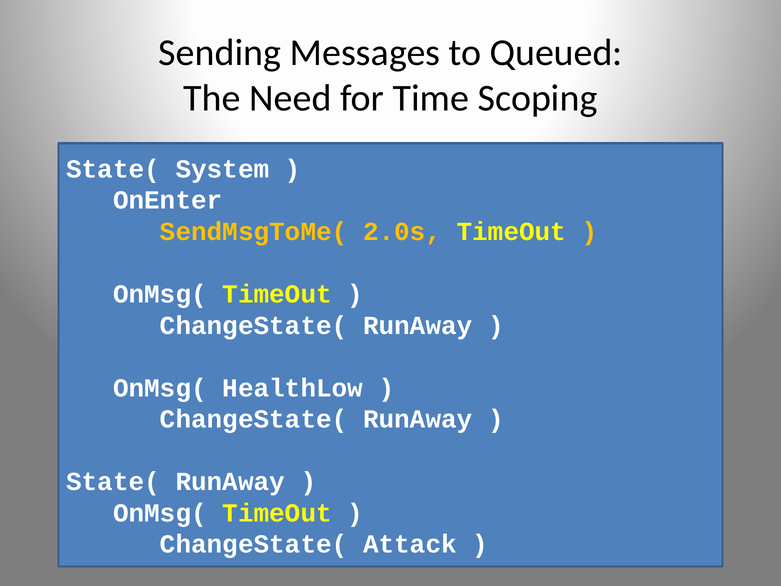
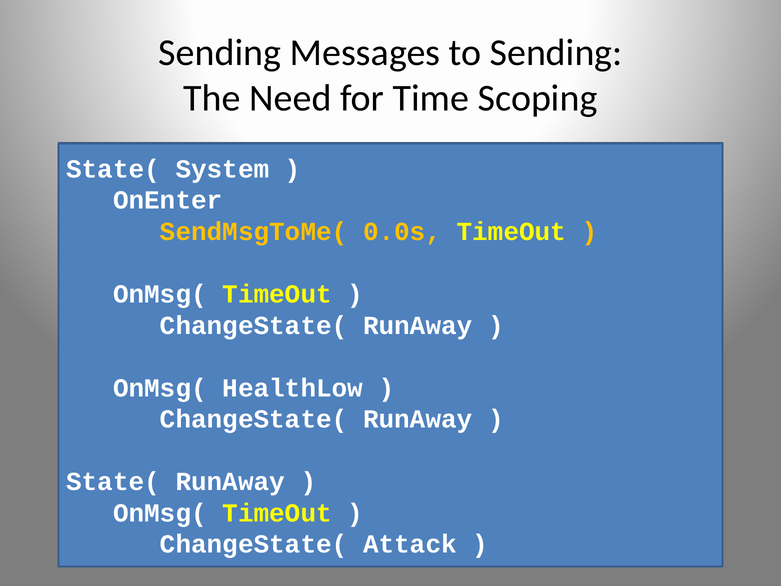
to Queued: Queued -> Sending
2.0s: 2.0s -> 0.0s
